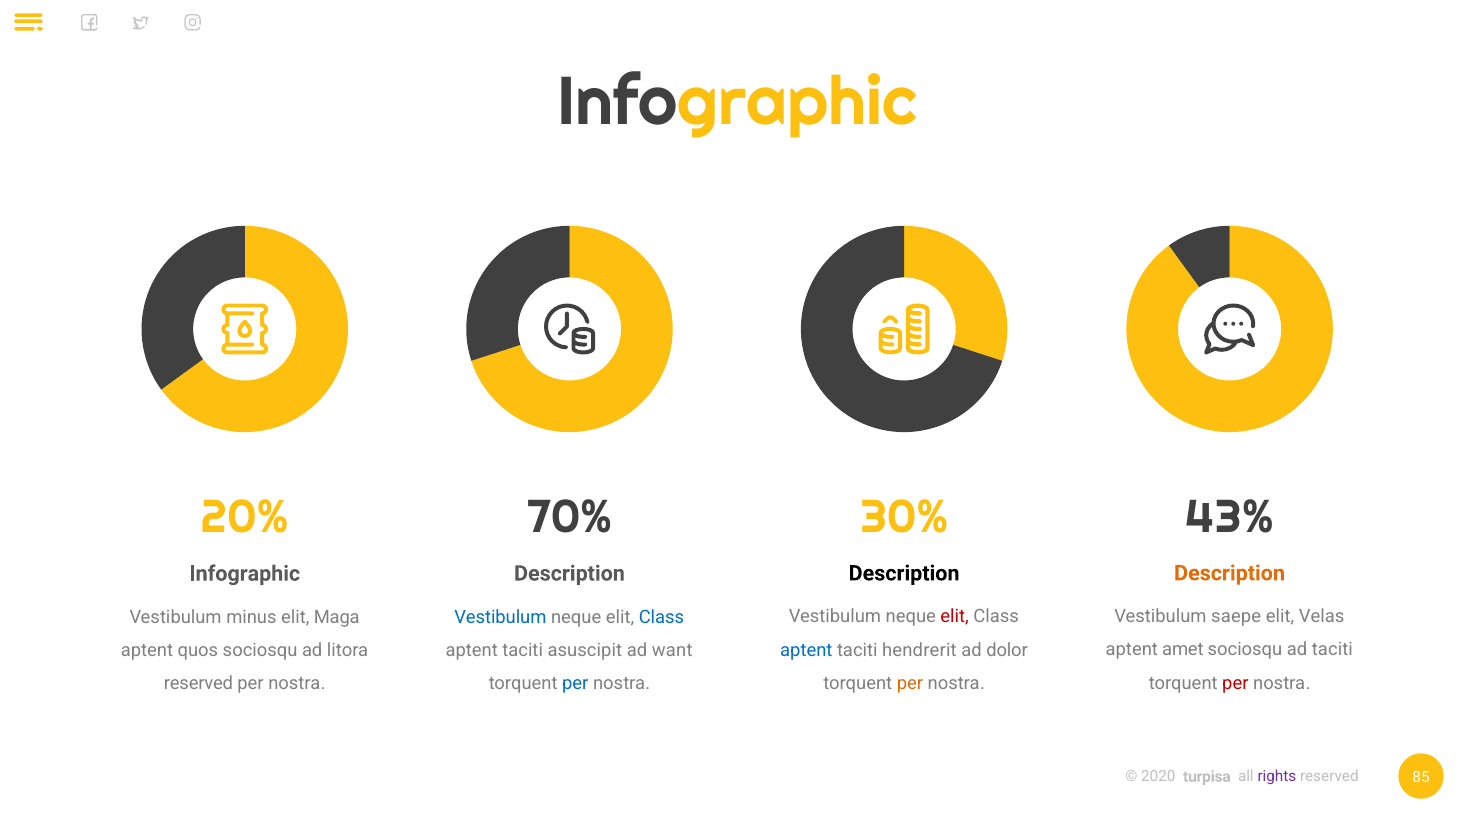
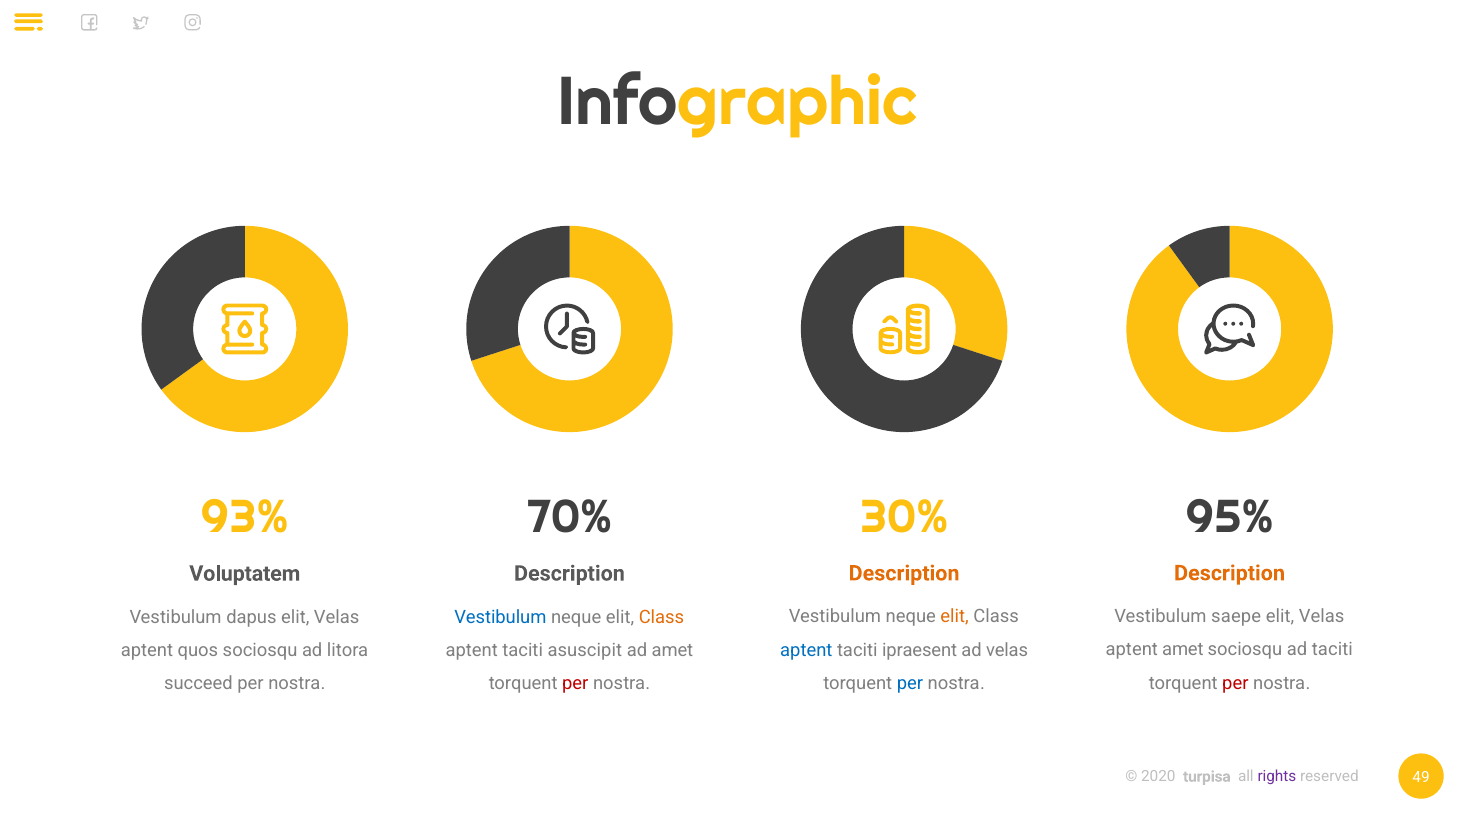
20%: 20% -> 93%
43%: 43% -> 95%
Description at (904, 574) colour: black -> orange
Infographic at (245, 574): Infographic -> Voluptatem
elit at (955, 617) colour: red -> orange
Class at (661, 617) colour: blue -> orange
minus: minus -> dapus
Maga at (337, 618): Maga -> Velas
hendrerit: hendrerit -> ipraesent
ad dolor: dolor -> velas
ad want: want -> amet
per at (910, 684) colour: orange -> blue
per at (575, 684) colour: blue -> red
reserved at (198, 684): reserved -> succeed
85: 85 -> 49
